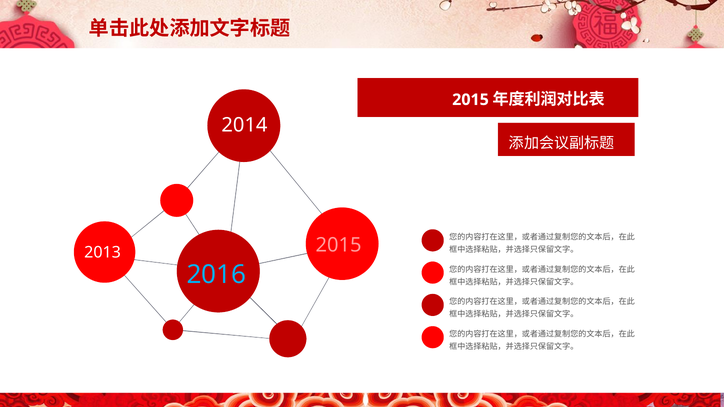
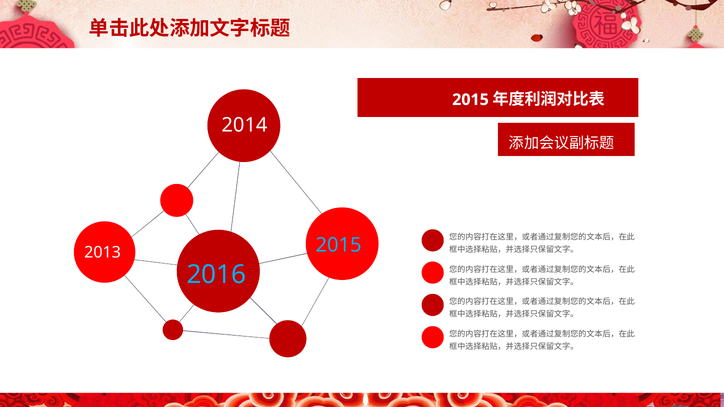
2015 at (339, 245) colour: pink -> light blue
